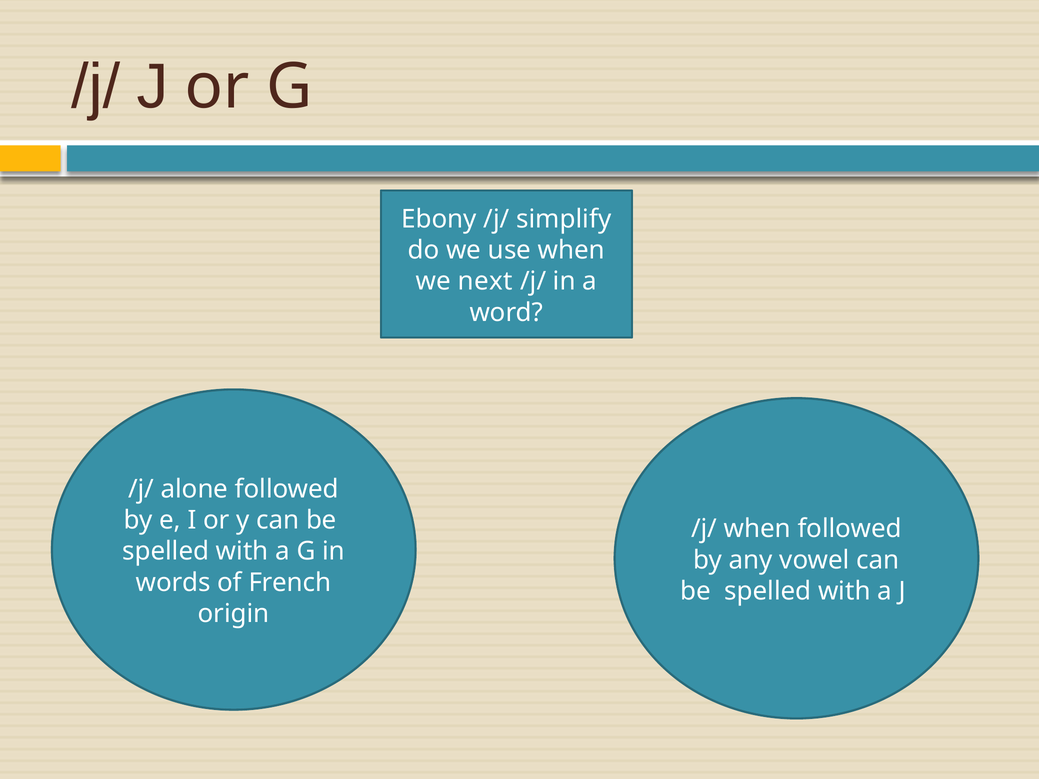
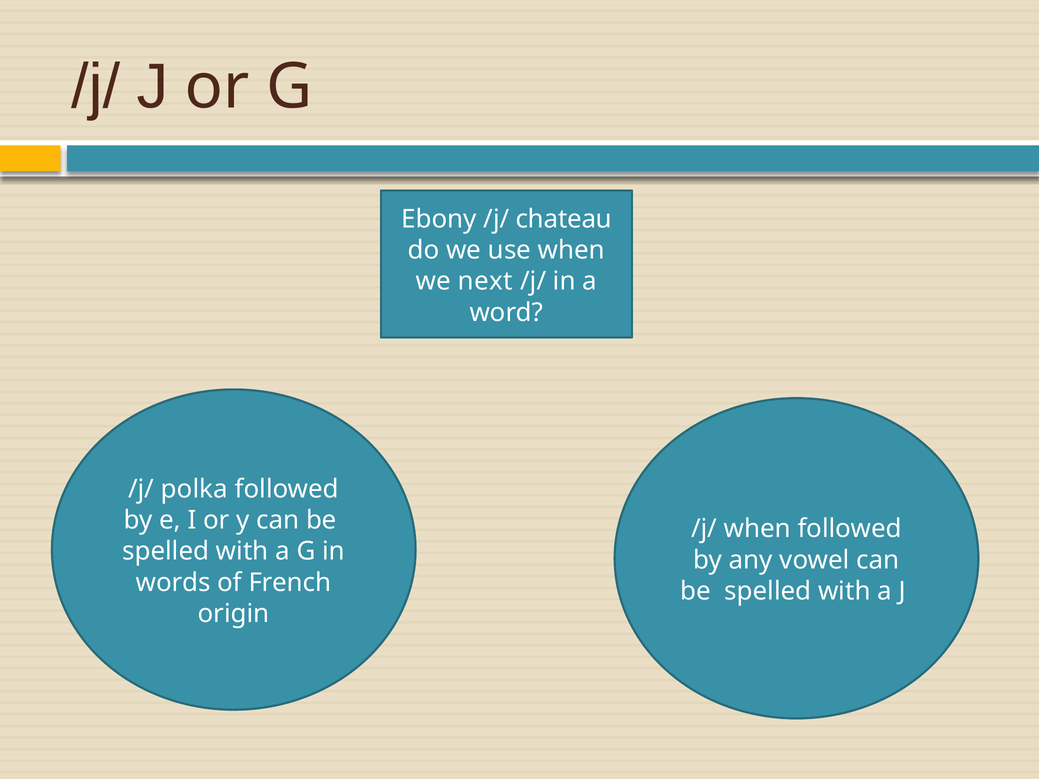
simplify: simplify -> chateau
alone: alone -> polka
